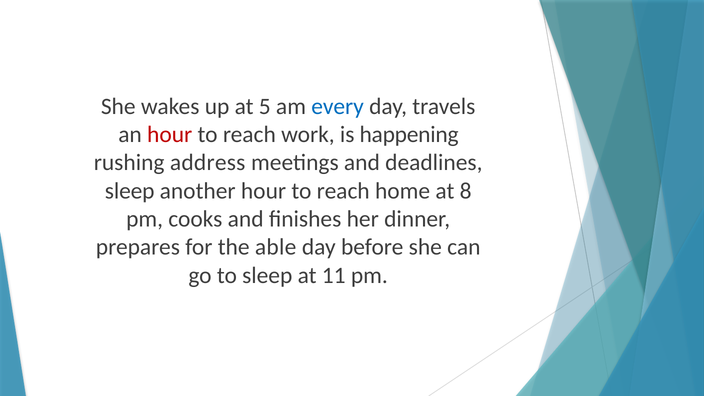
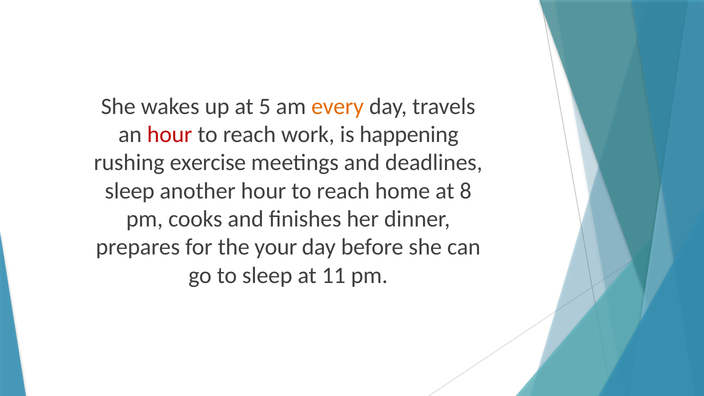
every colour: blue -> orange
address: address -> exercise
able: able -> your
